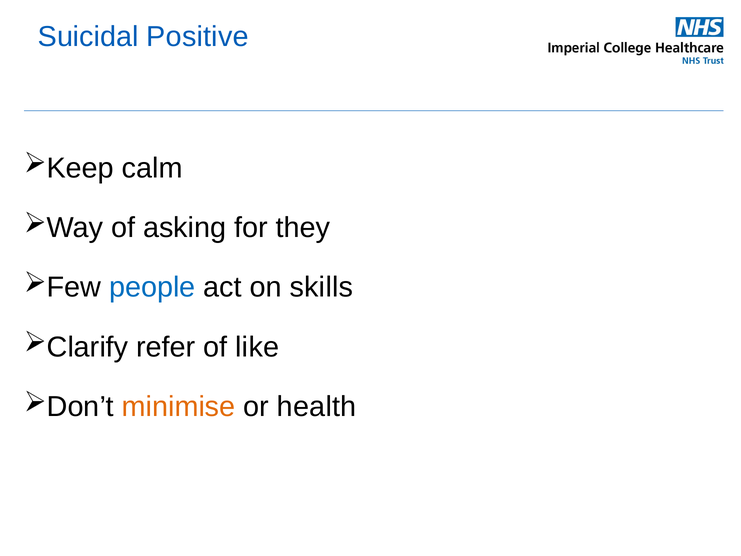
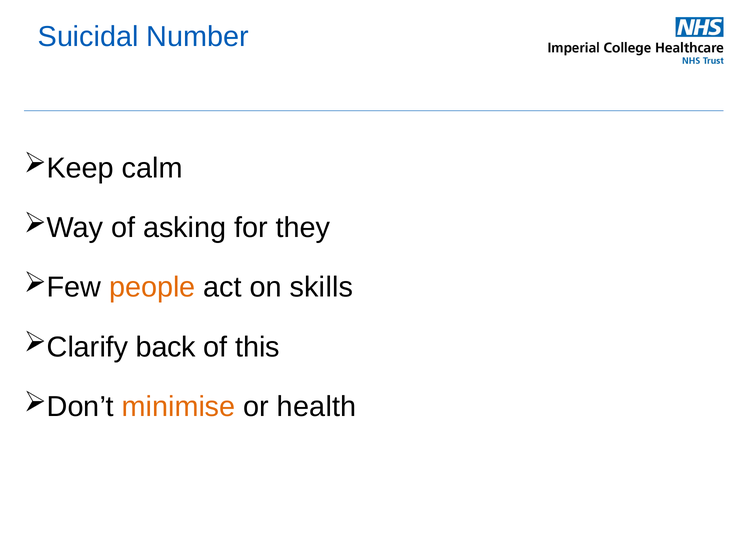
Positive: Positive -> Number
people colour: blue -> orange
refer: refer -> back
like: like -> this
